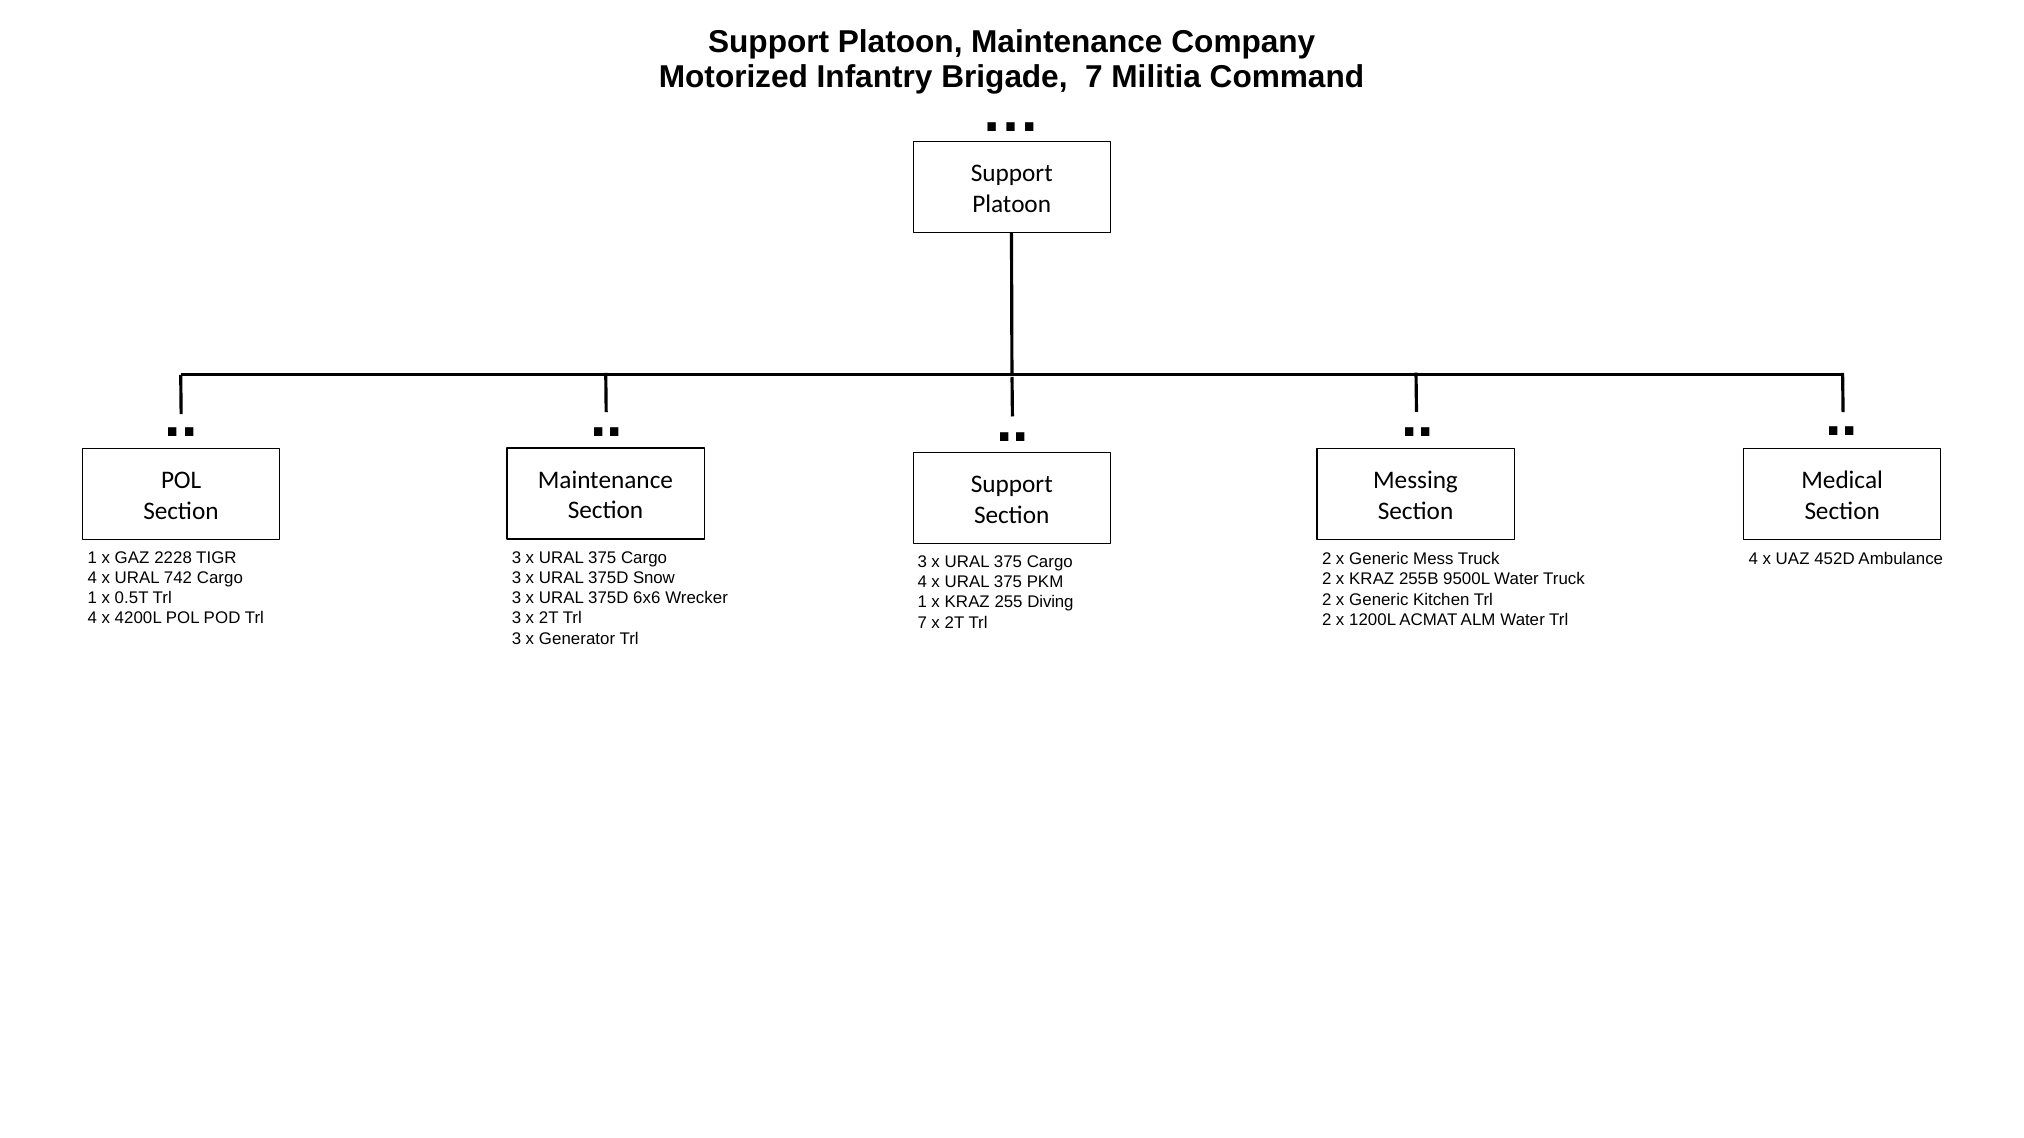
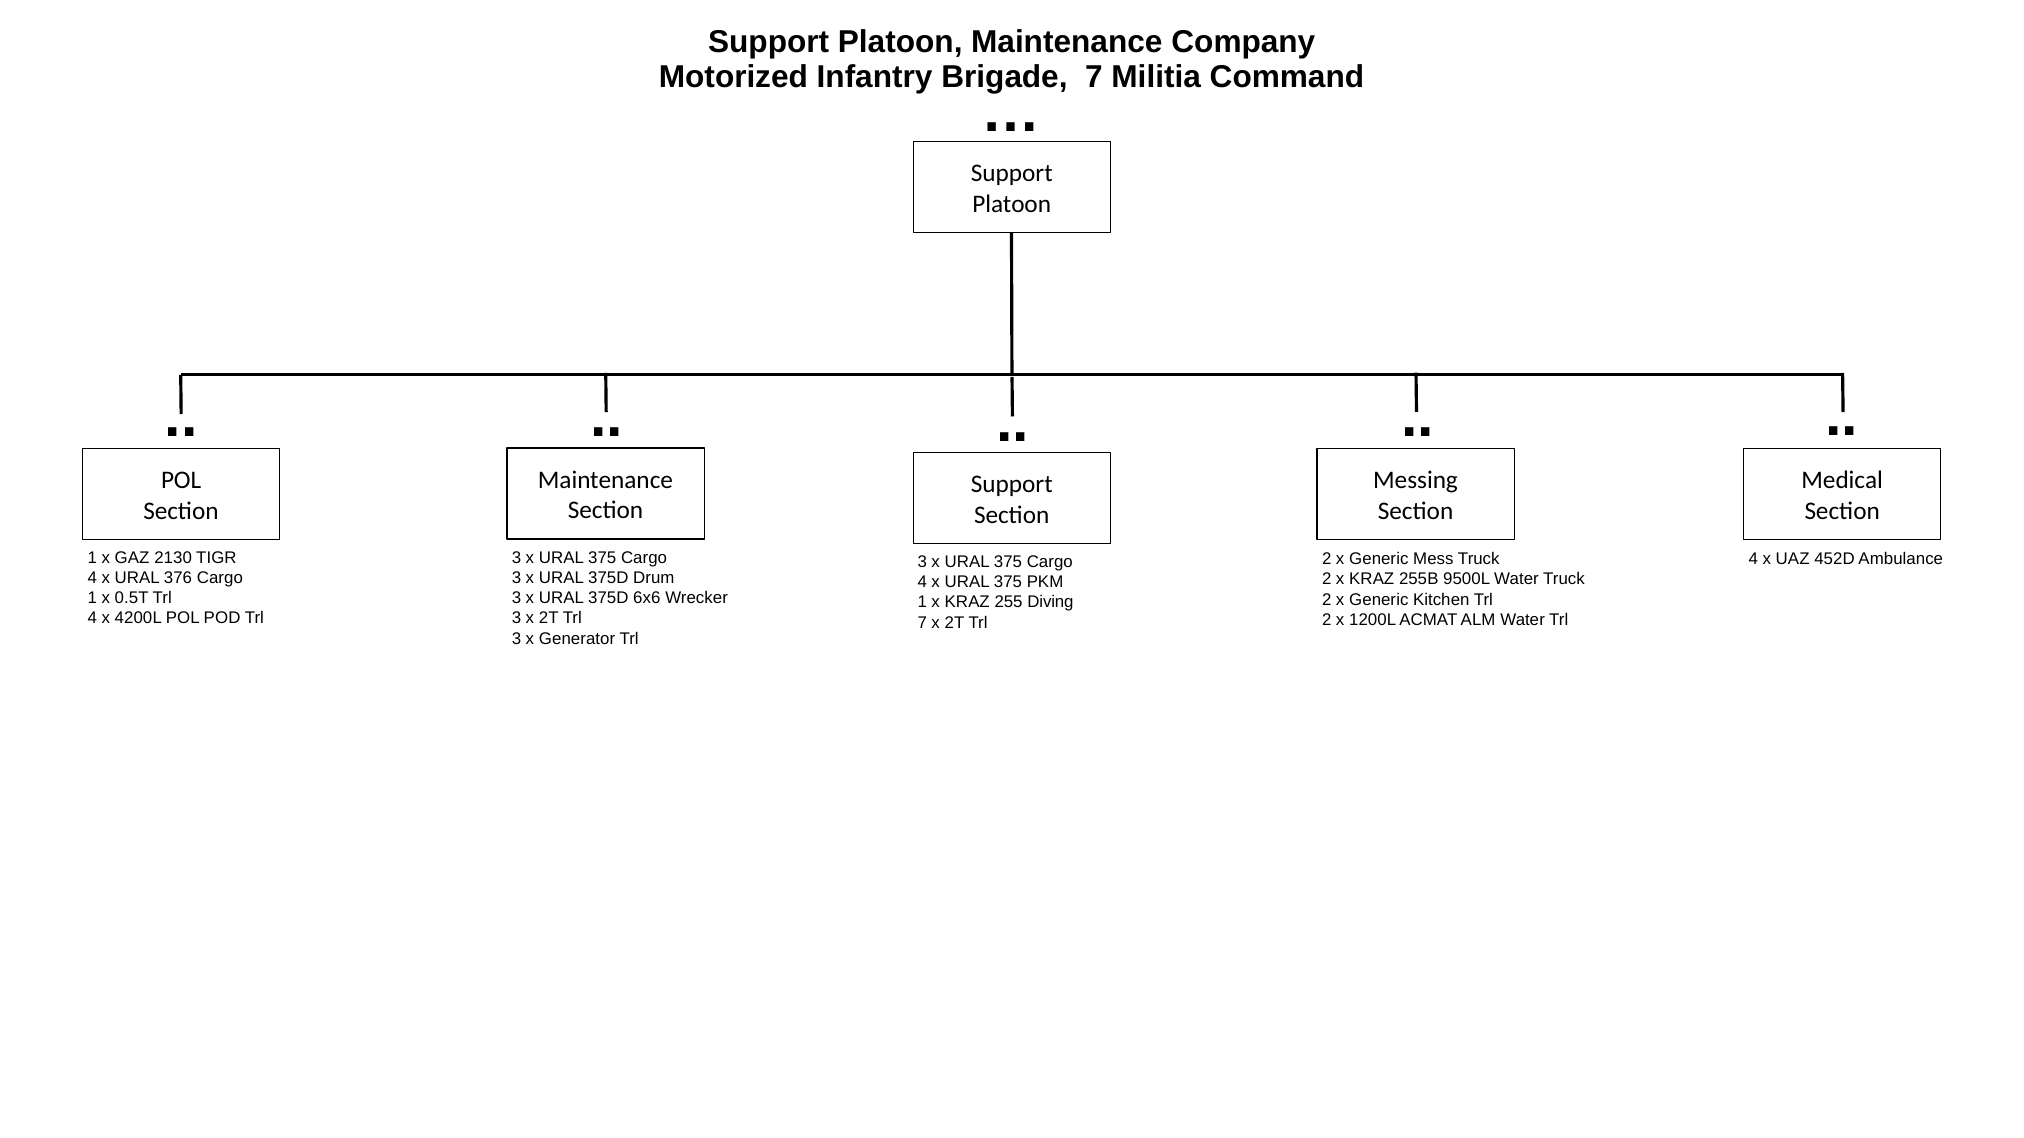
2228: 2228 -> 2130
742: 742 -> 376
Snow: Snow -> Drum
